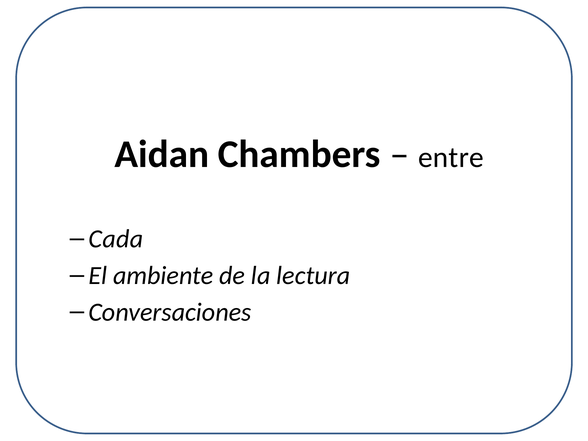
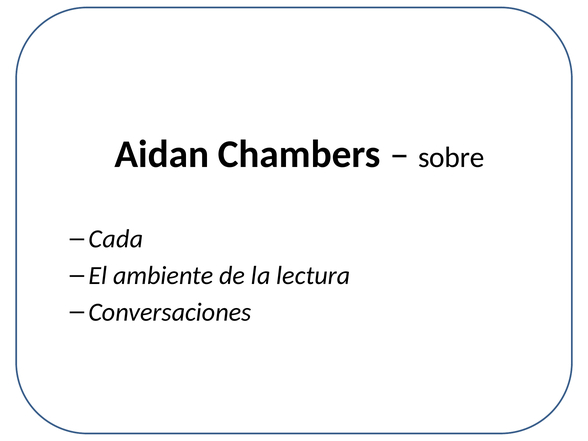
entre: entre -> sobre
